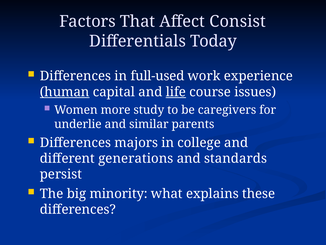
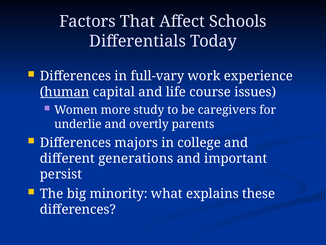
Consist: Consist -> Schools
full-used: full-used -> full-vary
life underline: present -> none
similar: similar -> overtly
standards: standards -> important
